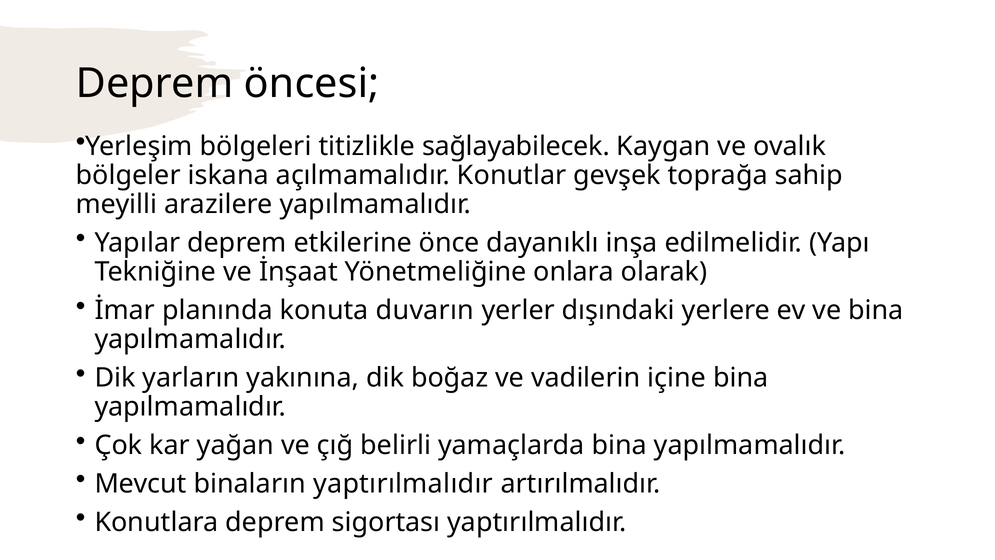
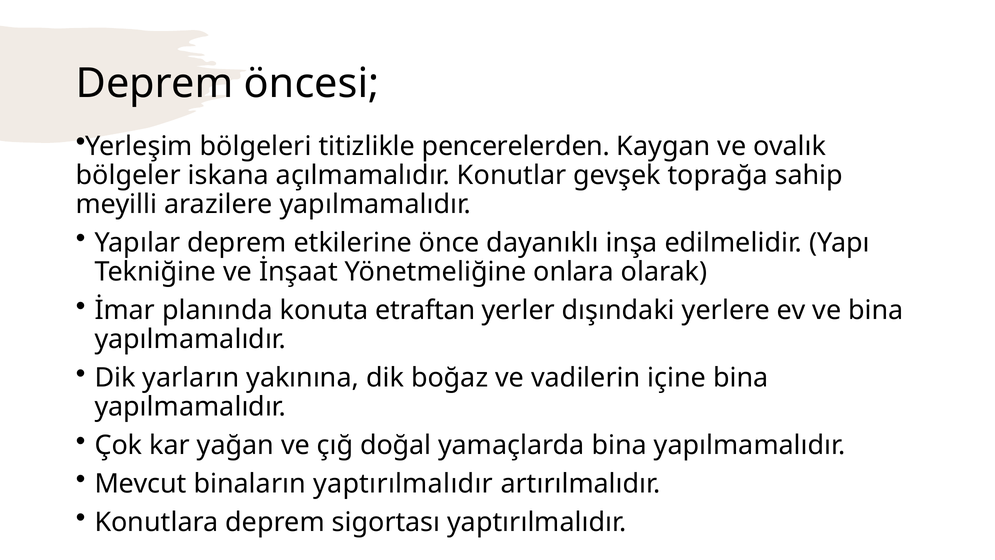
sağlayabilecek: sağlayabilecek -> pencerelerden
duvarın: duvarın -> etraftan
belirli: belirli -> doğal
